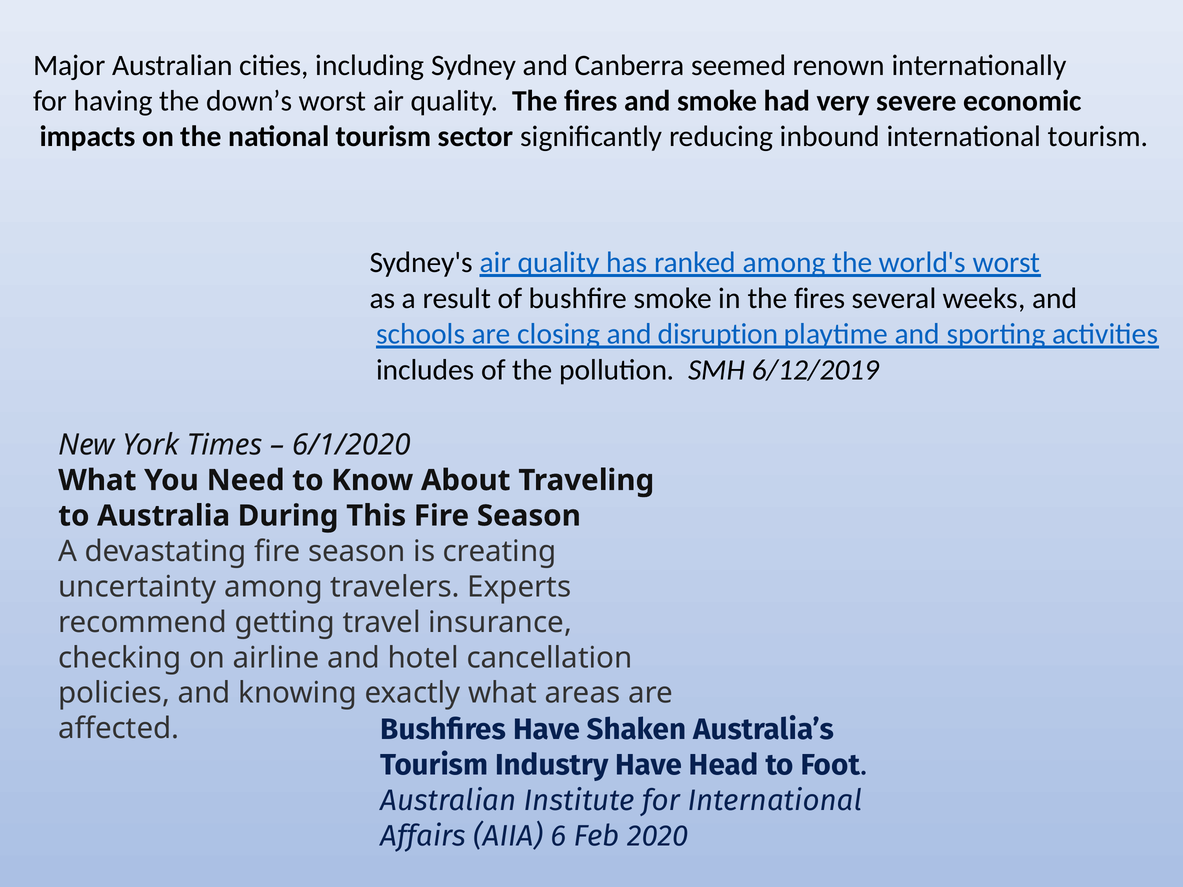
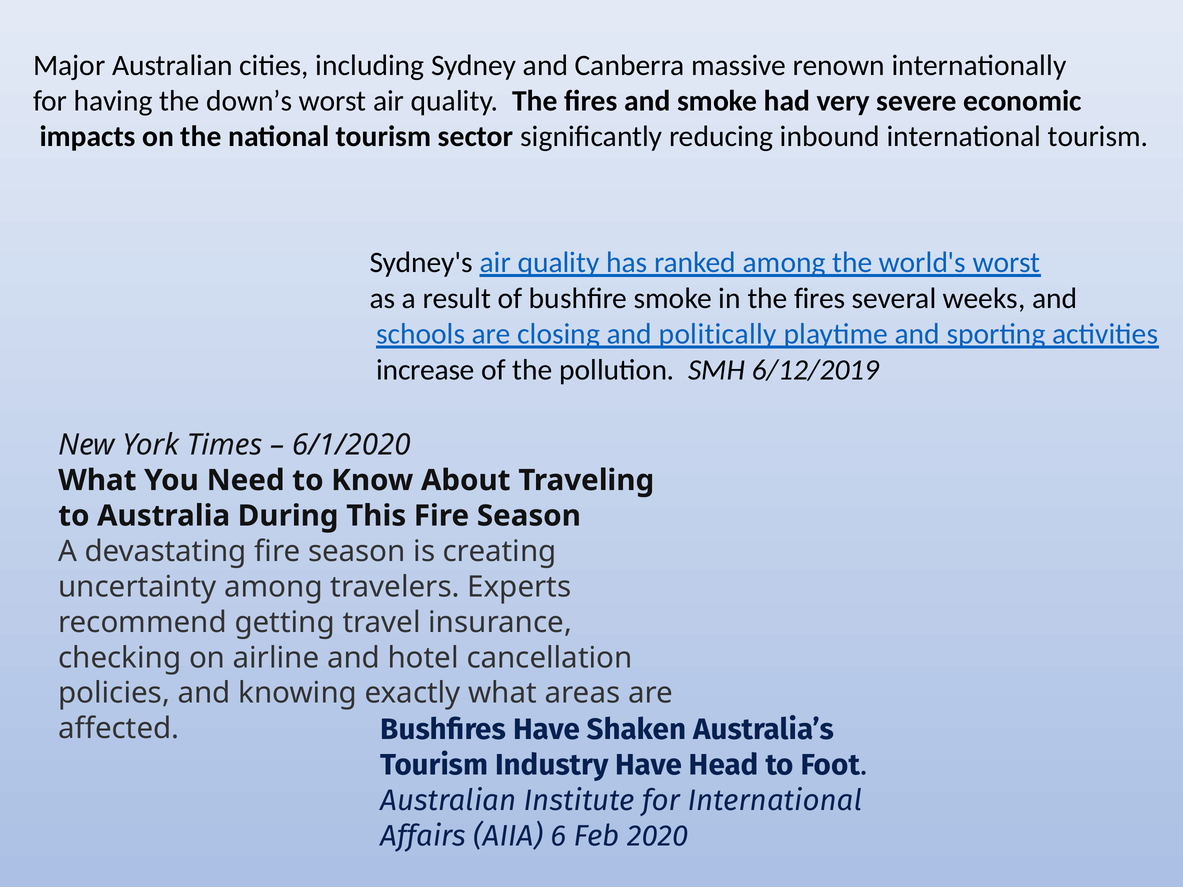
seemed: seemed -> massive
disruption: disruption -> politically
includes: includes -> increase
